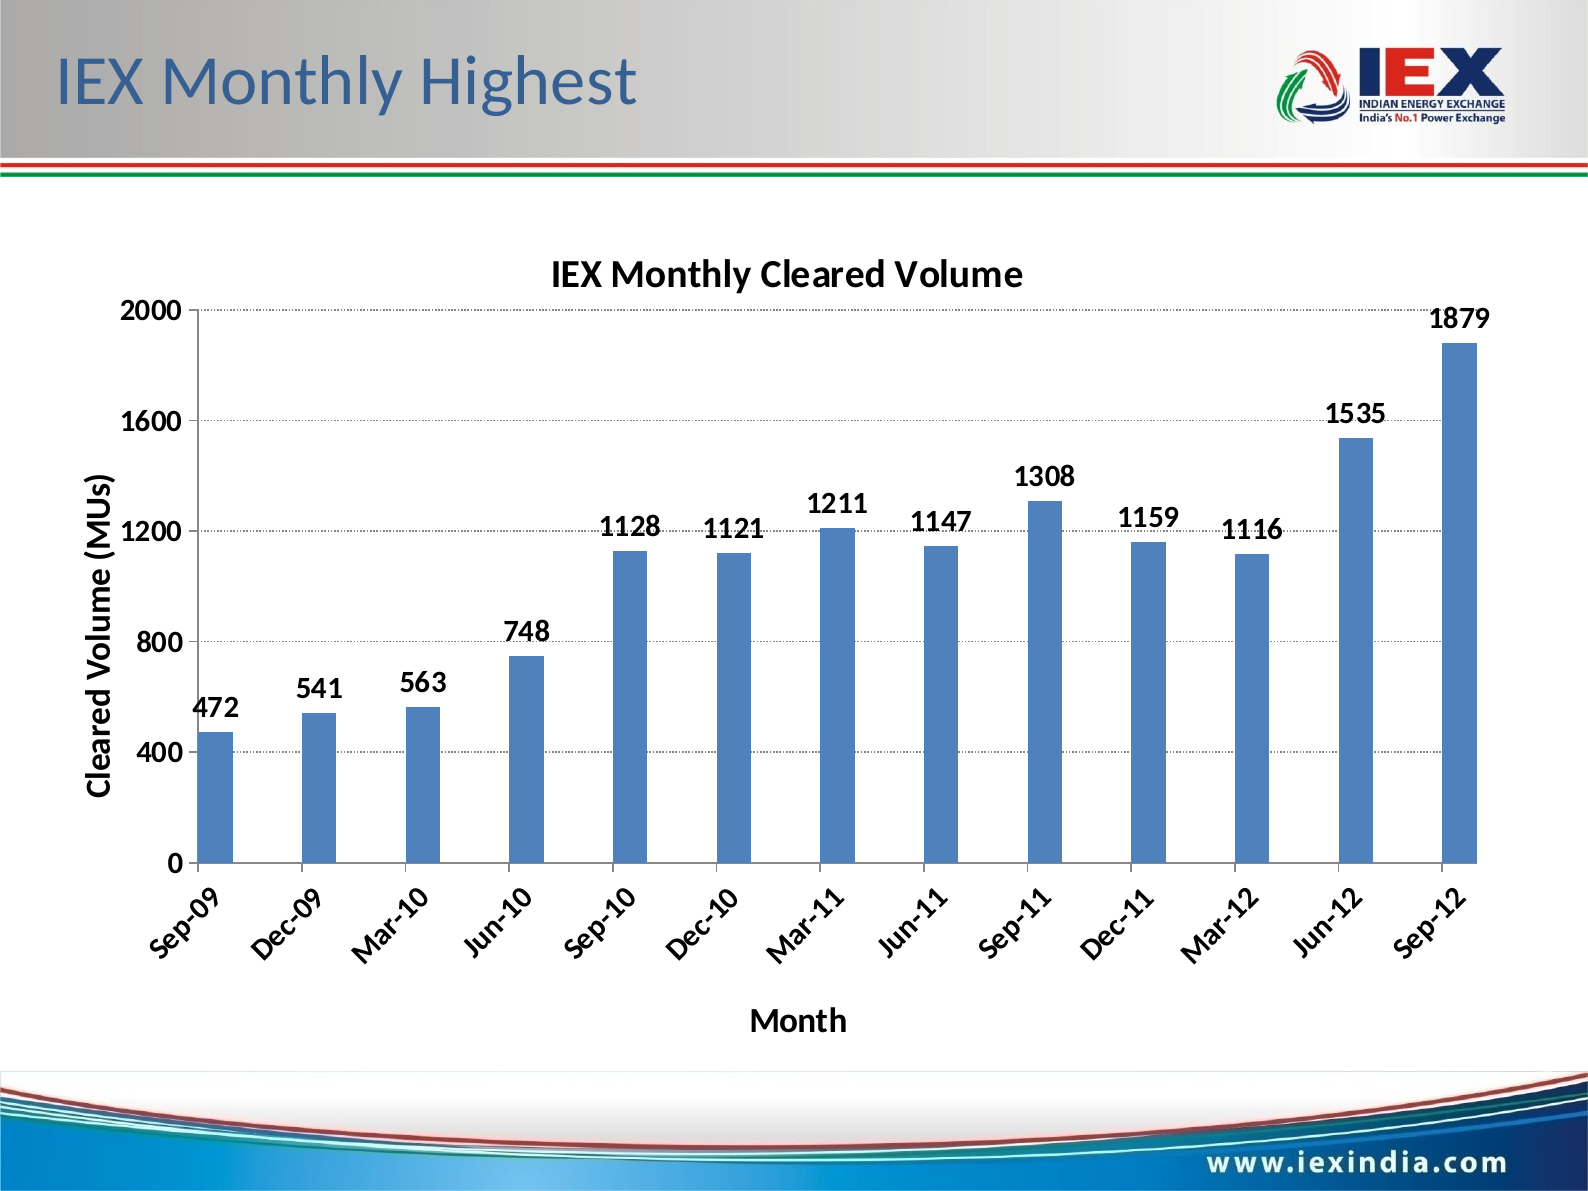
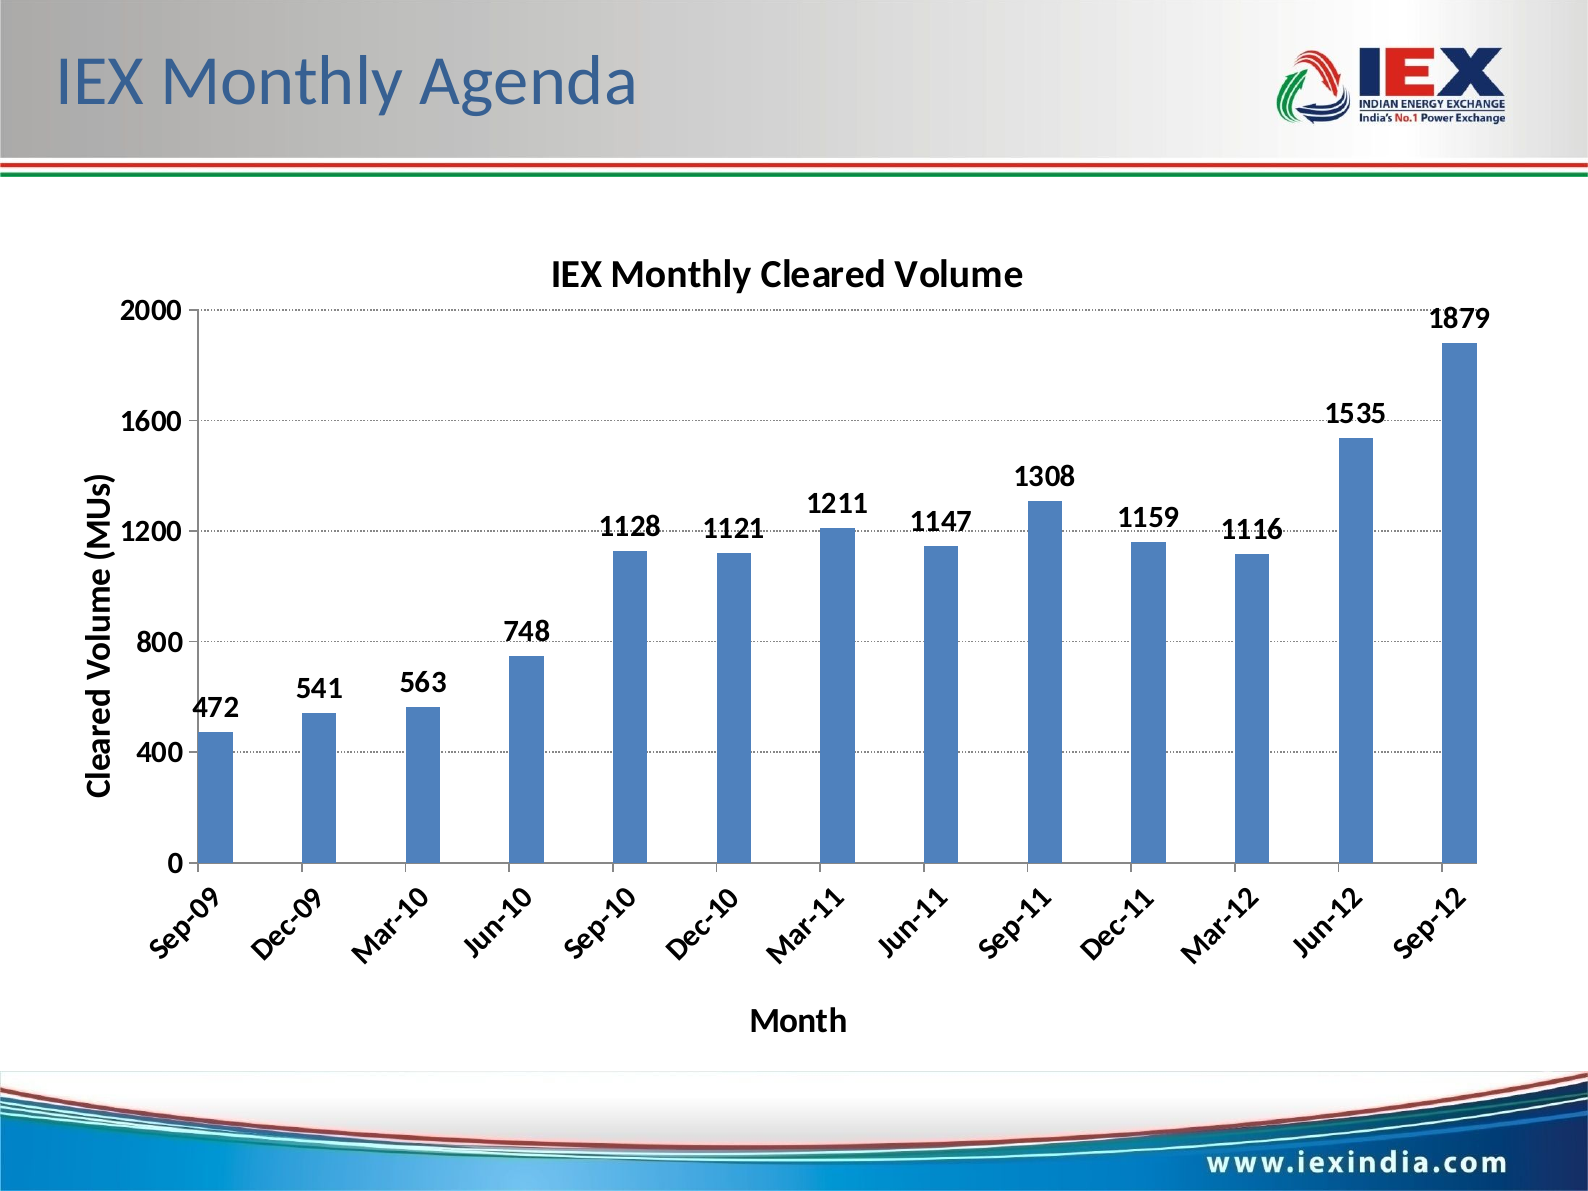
Highest: Highest -> Agenda
